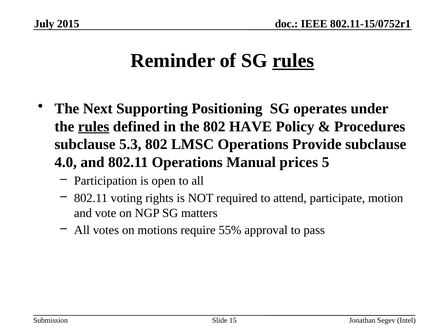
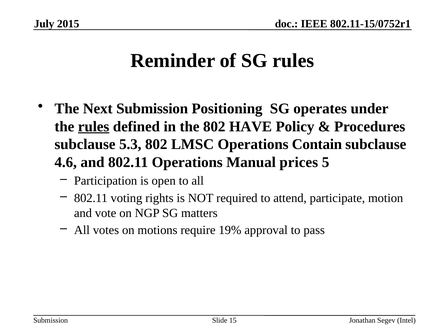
rules at (293, 61) underline: present -> none
Next Supporting: Supporting -> Submission
Provide: Provide -> Contain
4.0: 4.0 -> 4.6
55%: 55% -> 19%
